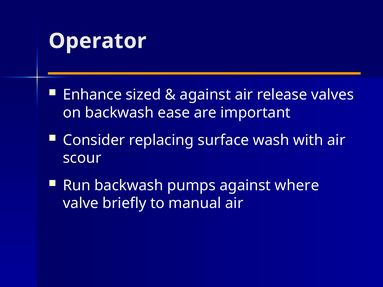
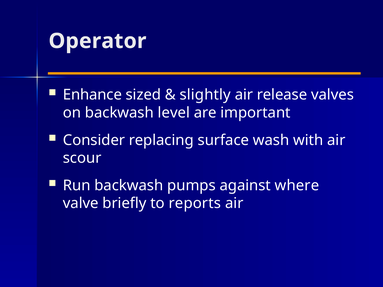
against at (205, 95): against -> slightly
ease: ease -> level
manual: manual -> reports
